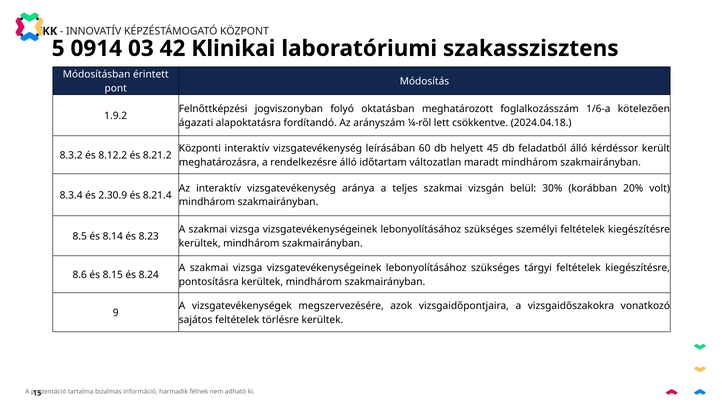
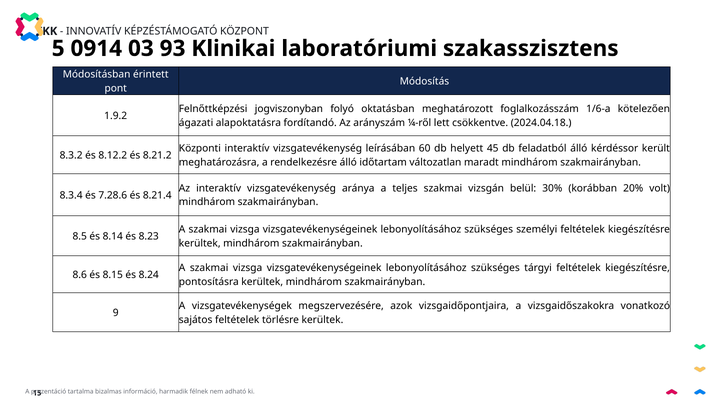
42: 42 -> 93
2.30.9: 2.30.9 -> 7.28.6
